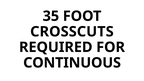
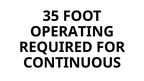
CROSSCUTS: CROSSCUTS -> OPERATING
